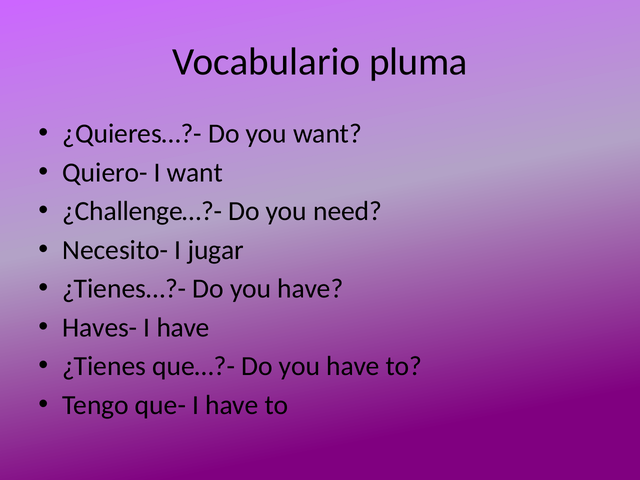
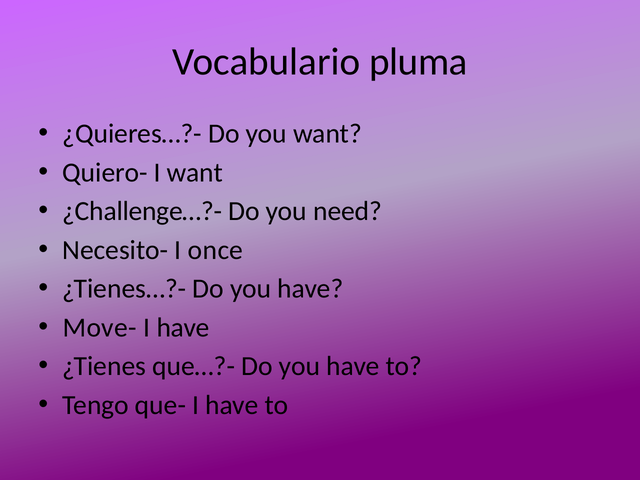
jugar: jugar -> once
Haves-: Haves- -> Move-
